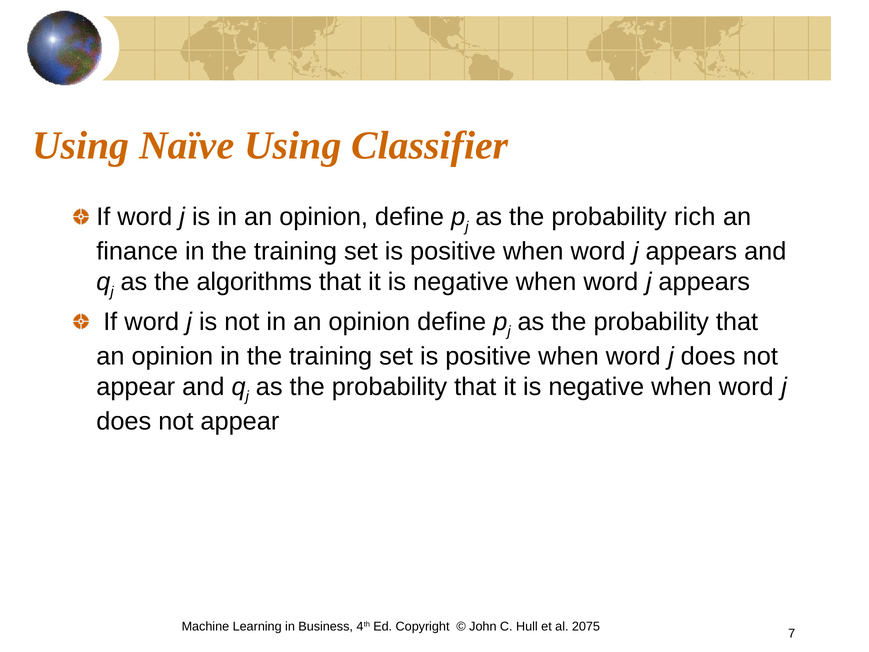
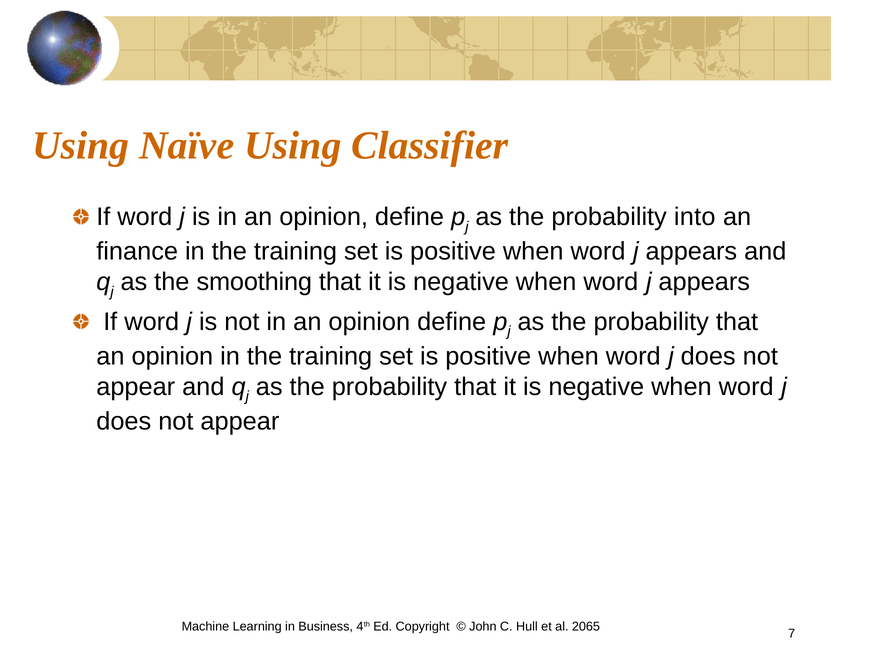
rich: rich -> into
algorithms: algorithms -> smoothing
2075: 2075 -> 2065
